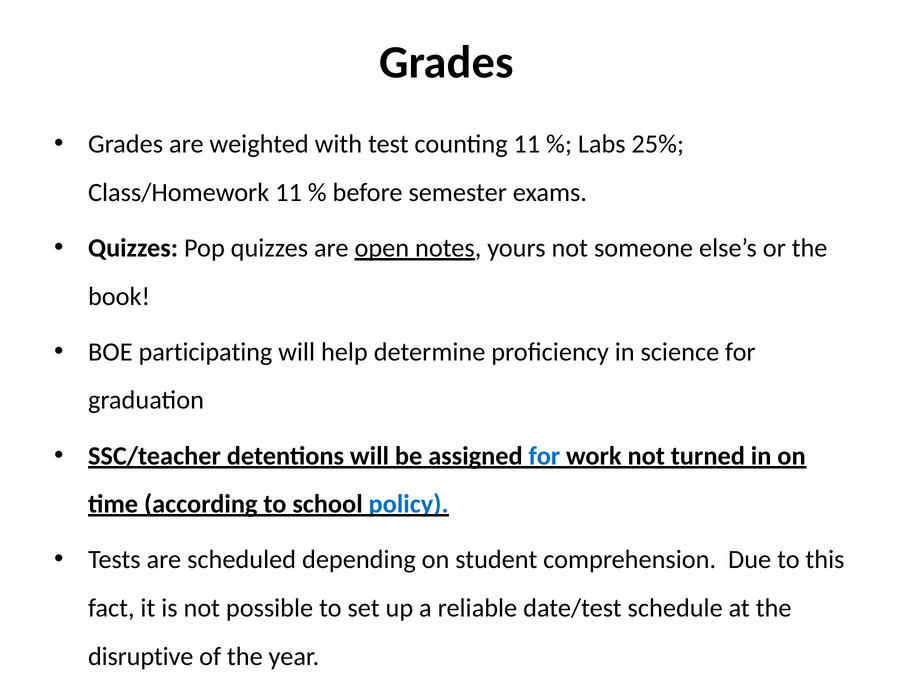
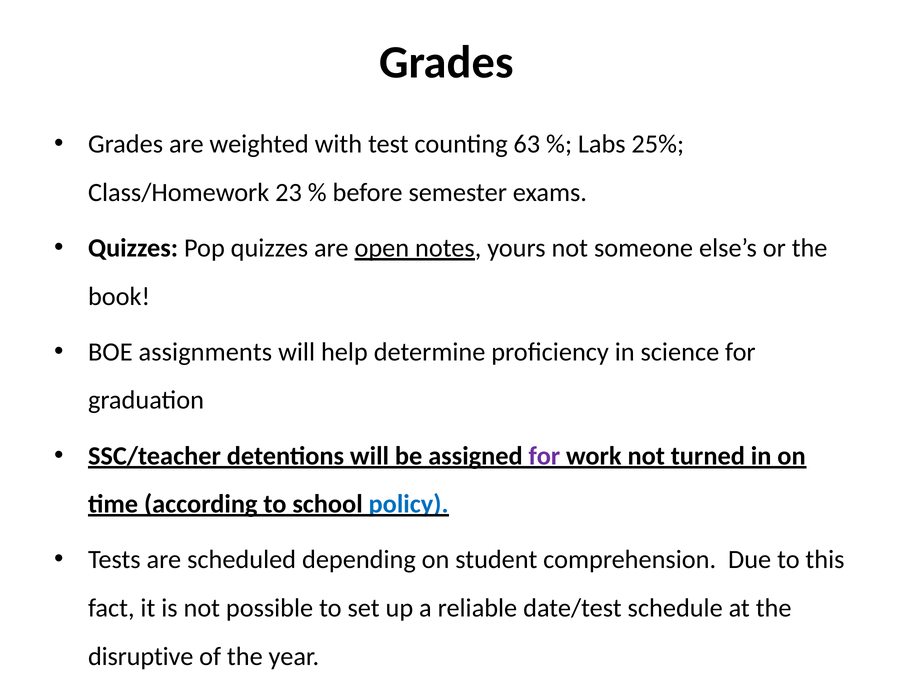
counting 11: 11 -> 63
Class/Homework 11: 11 -> 23
participating: participating -> assignments
for at (544, 456) colour: blue -> purple
